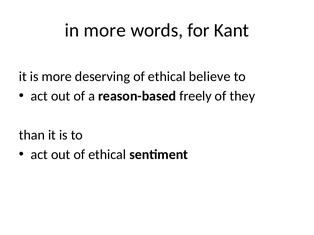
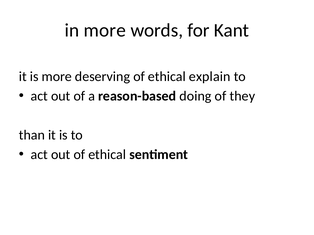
believe: believe -> explain
freely: freely -> doing
